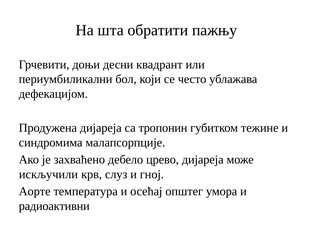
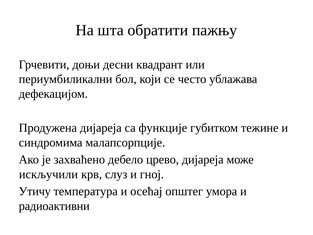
тропонин: тропонин -> функције
Аорте: Аорте -> Утичу
